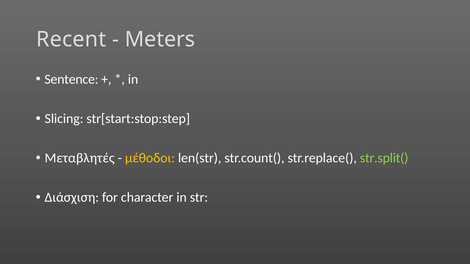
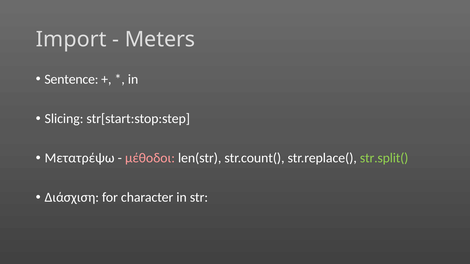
Recent: Recent -> Import
Μεταβλητές: Μεταβλητές -> Μετατρέψω
μέθοδοι colour: yellow -> pink
